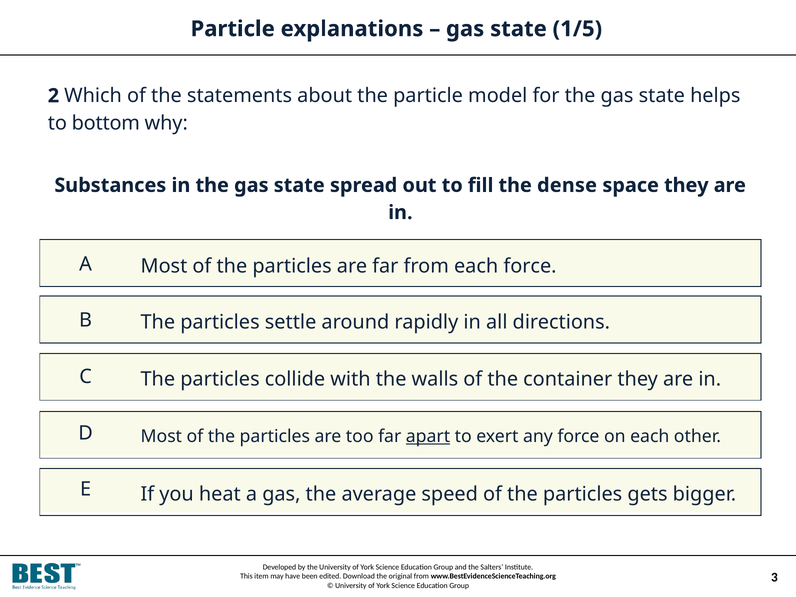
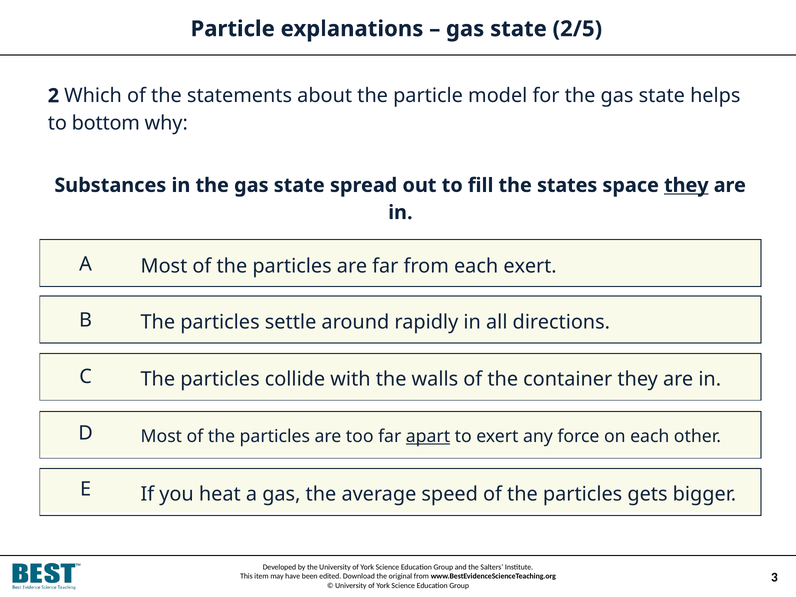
1/5: 1/5 -> 2/5
dense: dense -> states
they at (686, 185) underline: none -> present
each force: force -> exert
